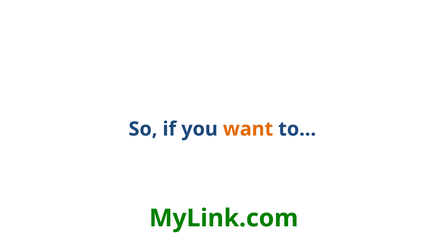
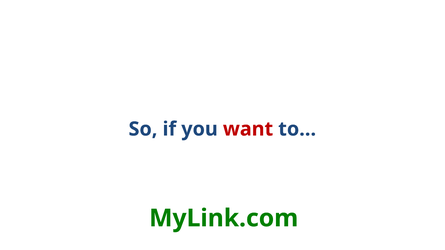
want colour: orange -> red
